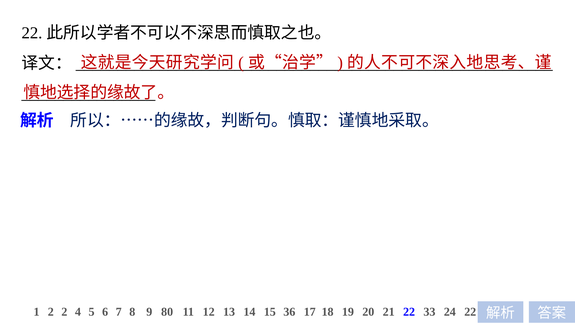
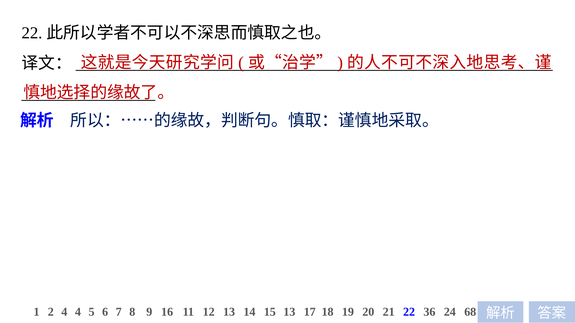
2 2: 2 -> 4
80: 80 -> 16
15 36: 36 -> 13
33: 33 -> 36
24 22: 22 -> 68
